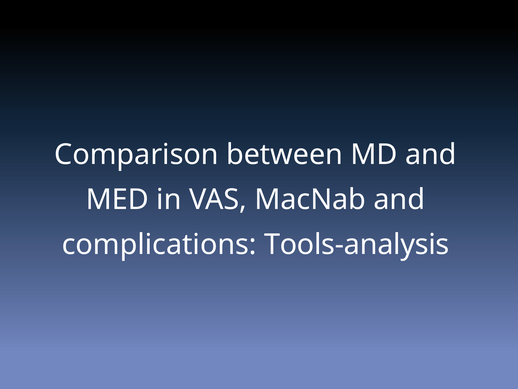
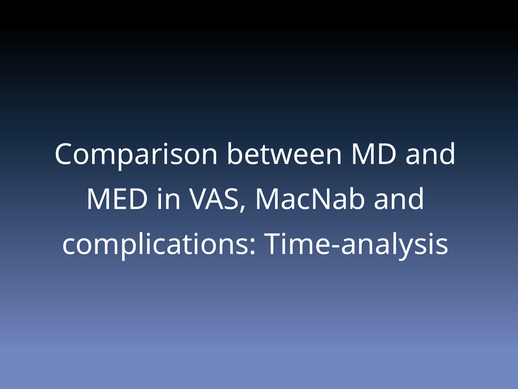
Tools-analysis: Tools-analysis -> Time-analysis
